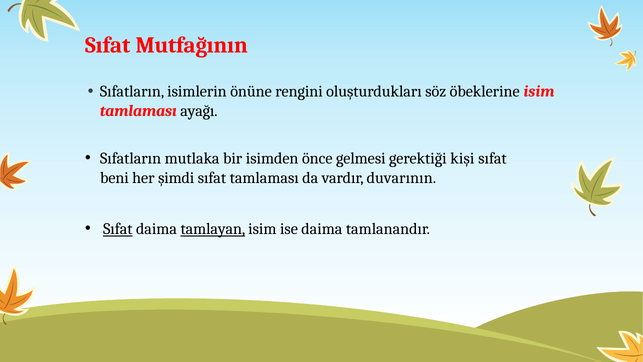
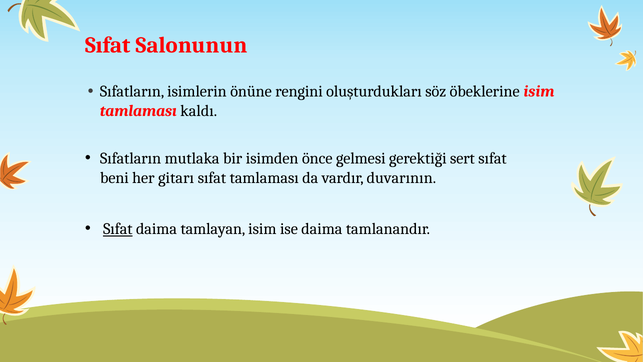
Mutfağının: Mutfağının -> Salonunun
ayağı: ayağı -> kaldı
kişi: kişi -> sert
şimdi: şimdi -> gitarı
tamlayan underline: present -> none
